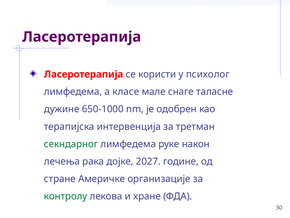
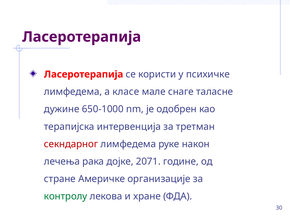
психолог: психолог -> психичке
секндарног colour: green -> red
2027: 2027 -> 2071
